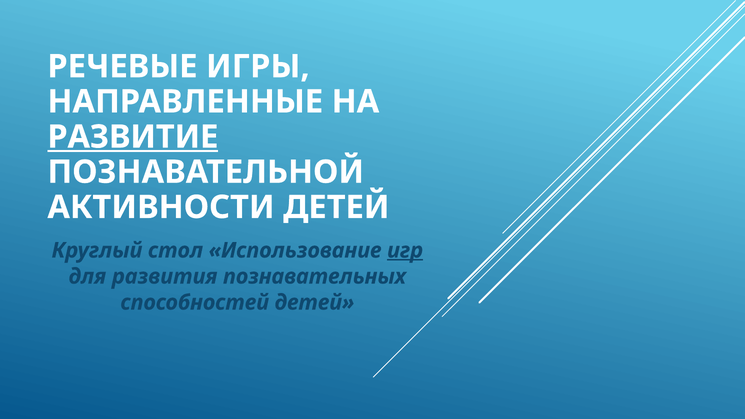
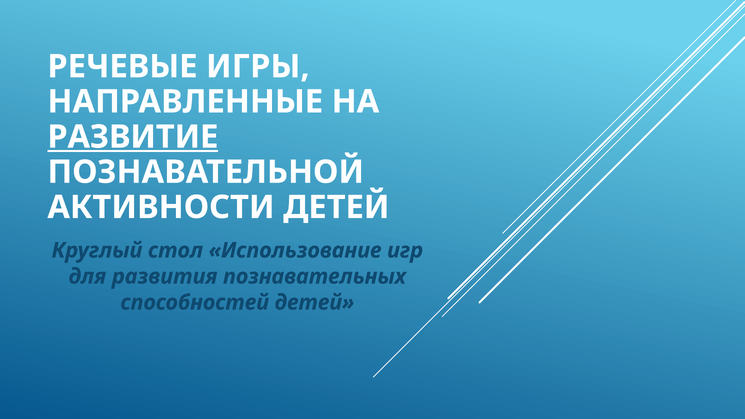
игр underline: present -> none
